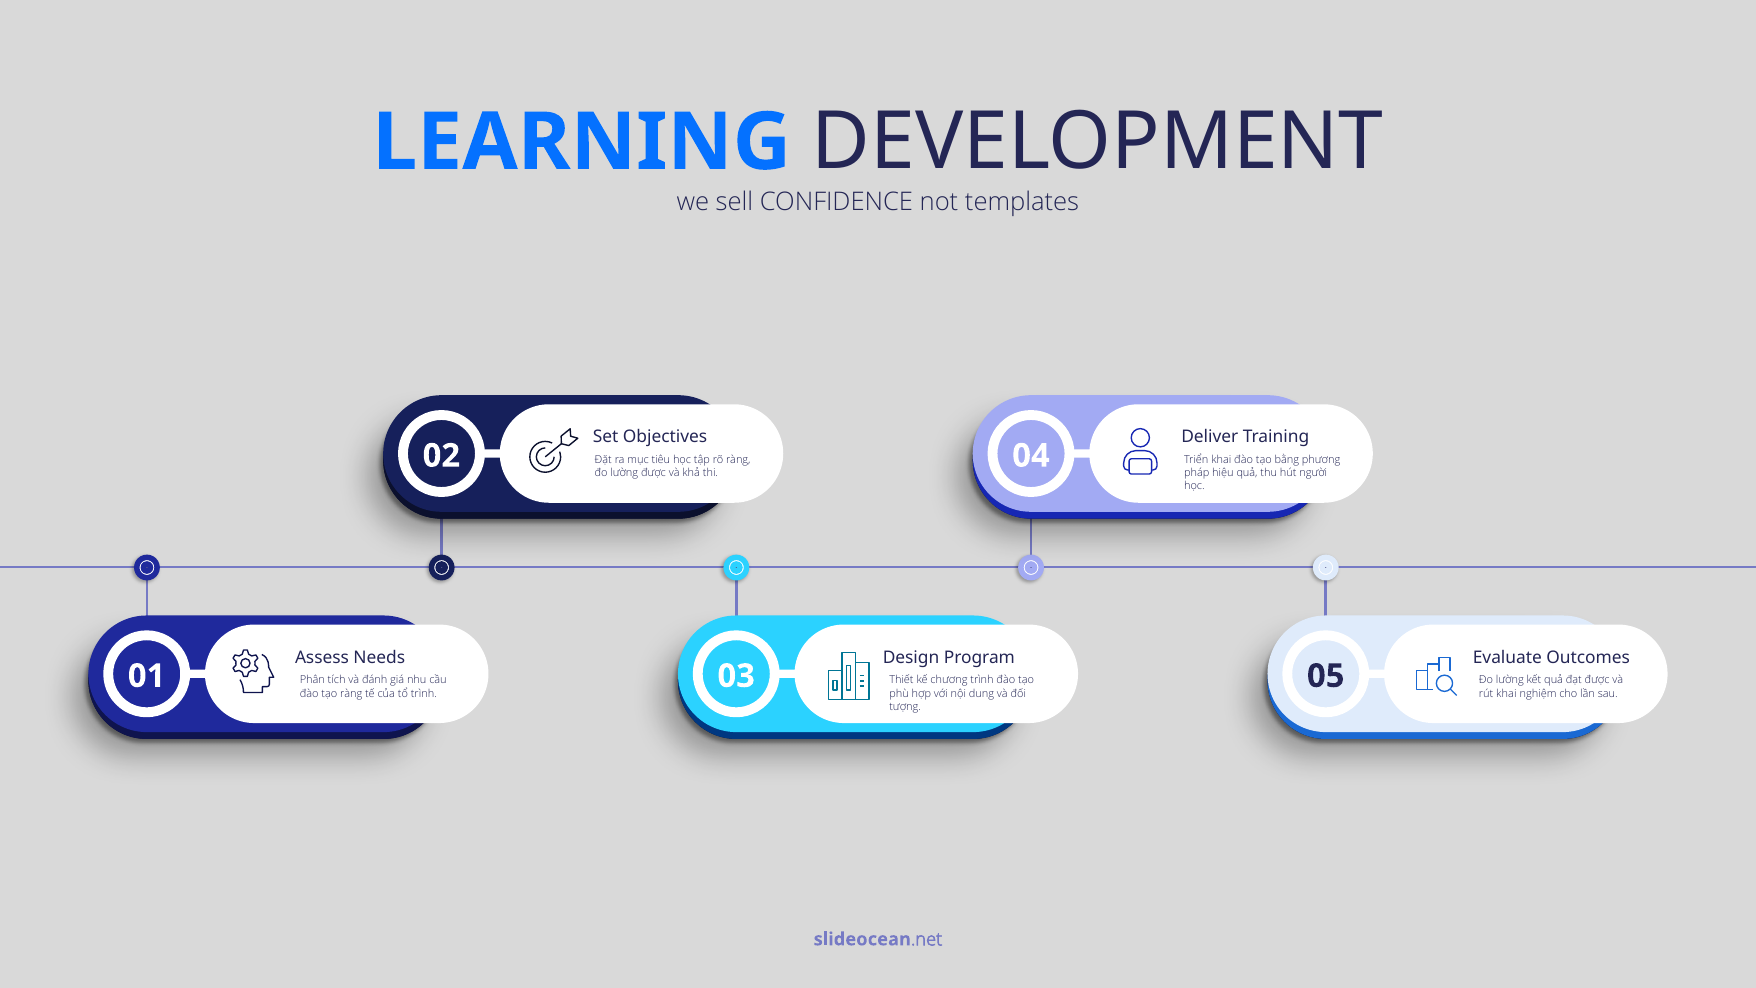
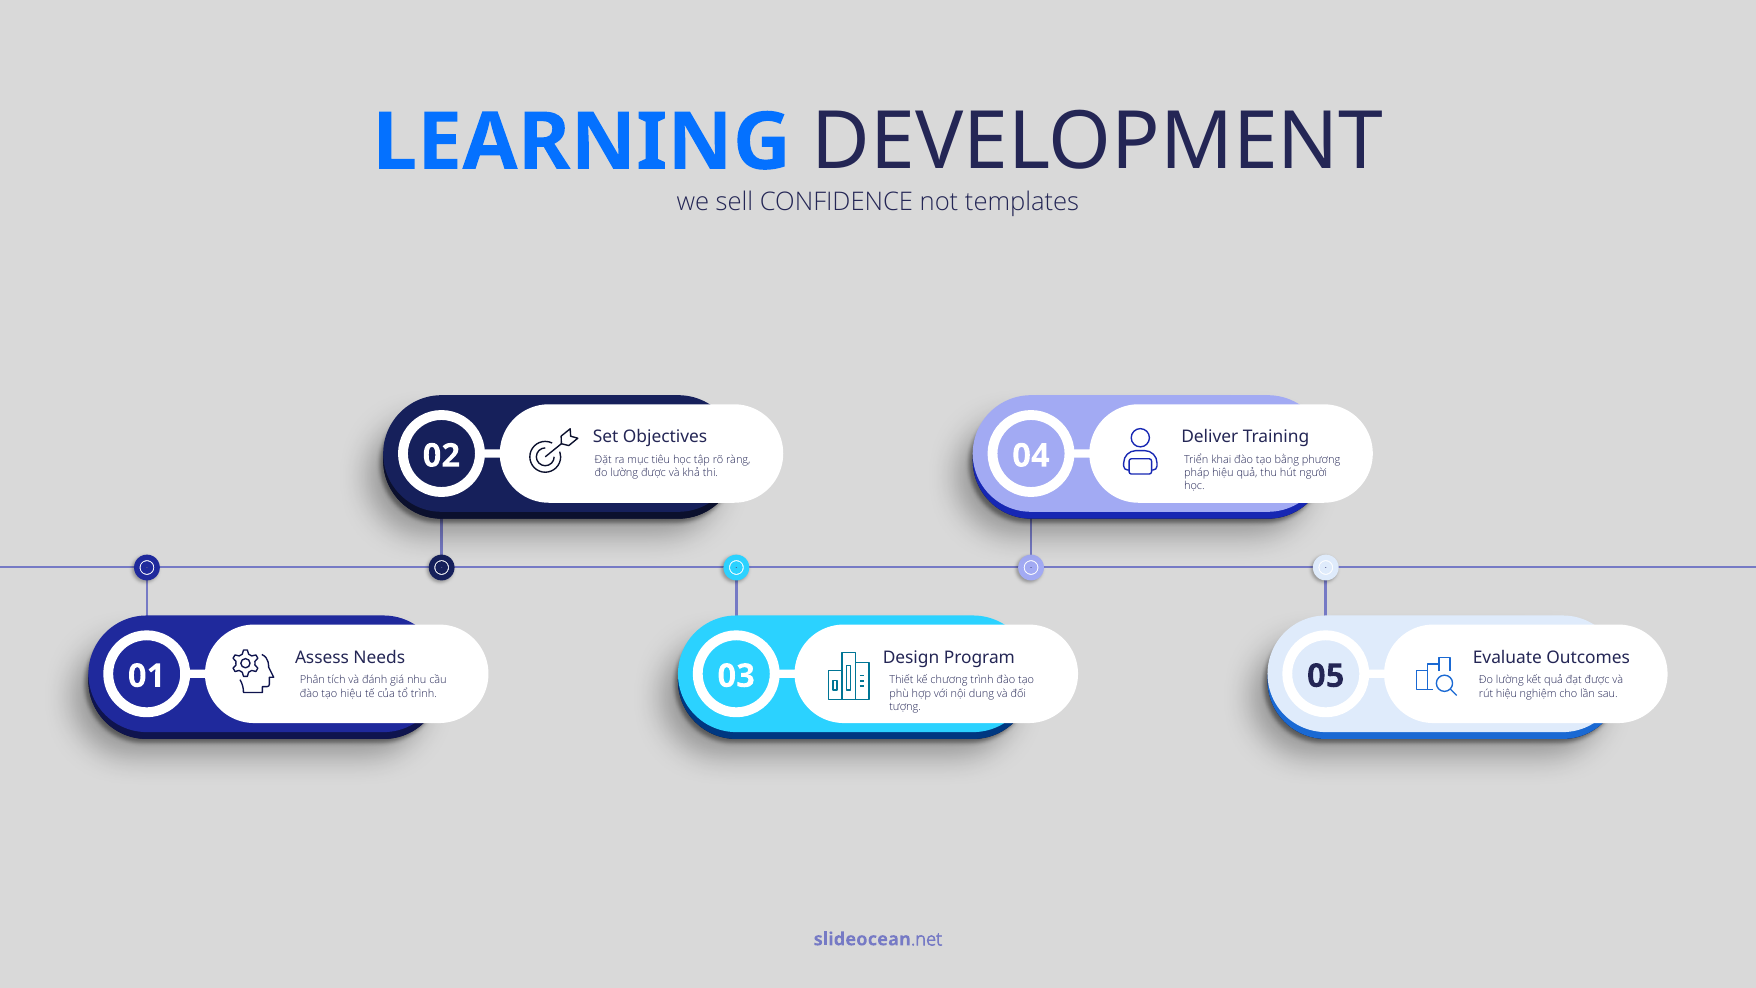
tạo ràng: ràng -> hiệu
rút khai: khai -> hiệu
